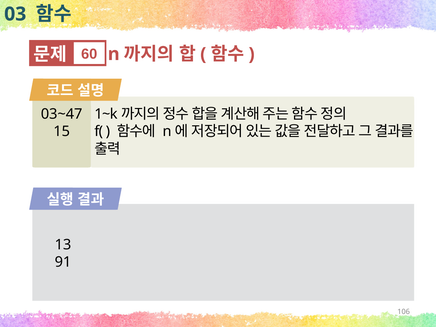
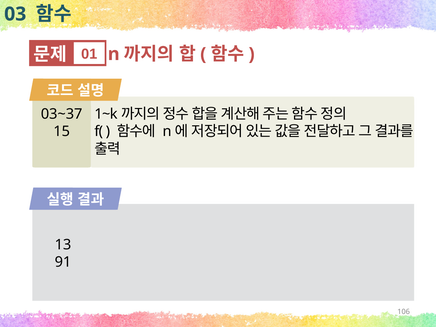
60: 60 -> 01
03~47: 03~47 -> 03~37
